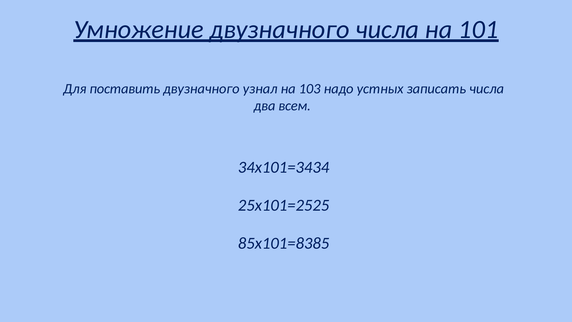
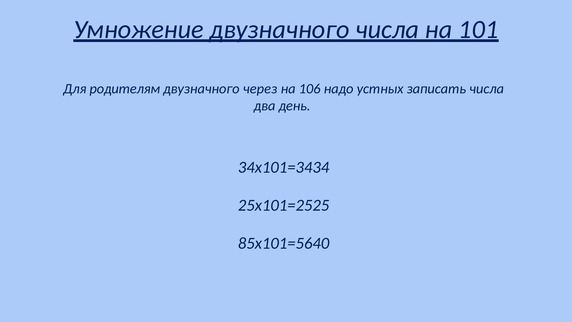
поставить: поставить -> родителям
узнал: узнал -> через
103: 103 -> 106
всем: всем -> день
85x101=8385: 85x101=8385 -> 85x101=5640
